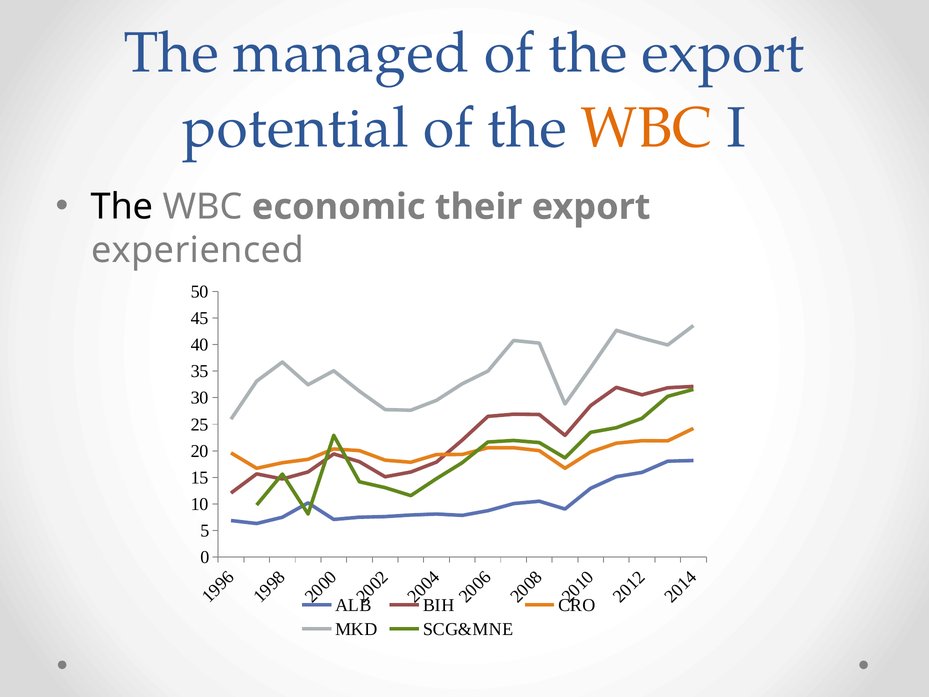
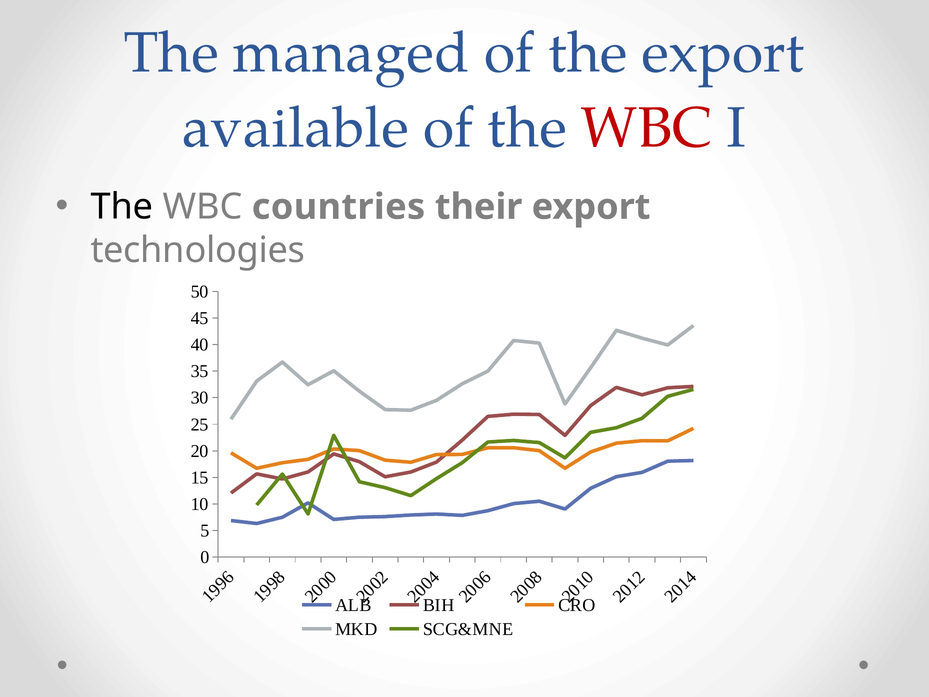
potential: potential -> available
WBC at (647, 128) colour: orange -> red
economic: economic -> countries
experienced: experienced -> technologies
